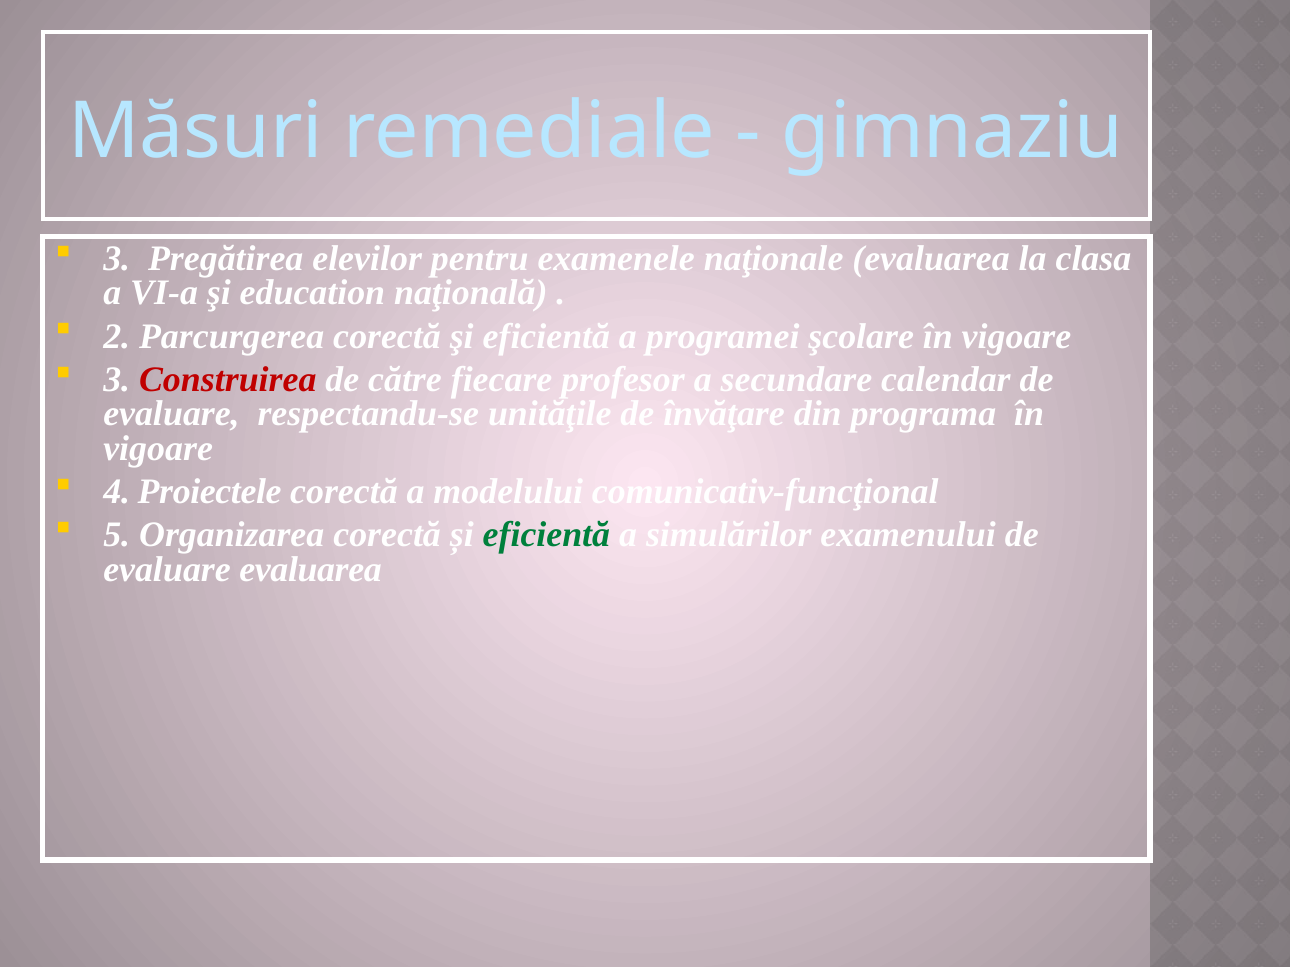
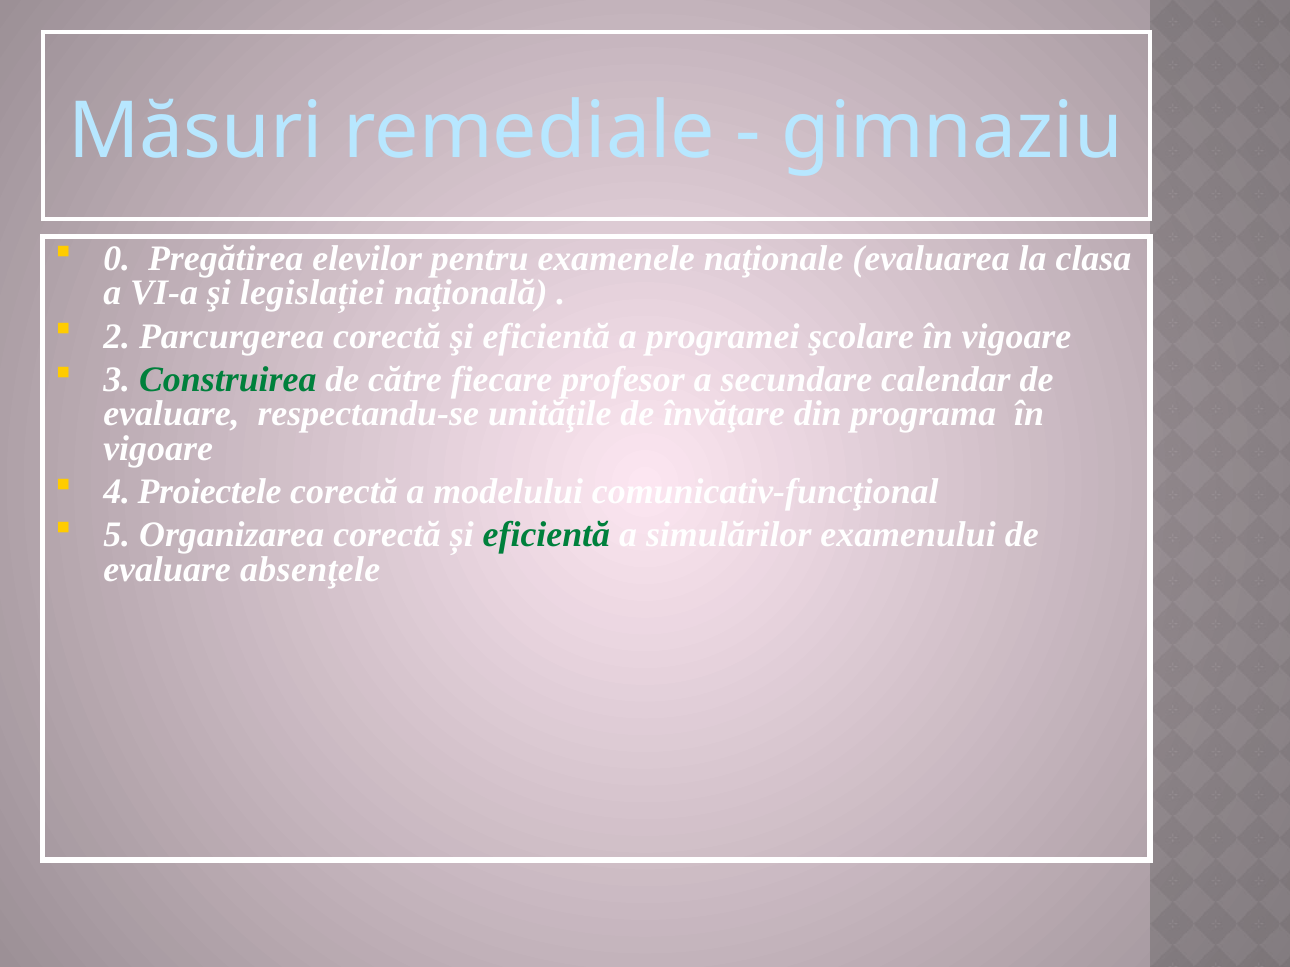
3 at (117, 259): 3 -> 0
education: education -> legislației
Construirea colour: red -> green
evaluare evaluarea: evaluarea -> absenţele
